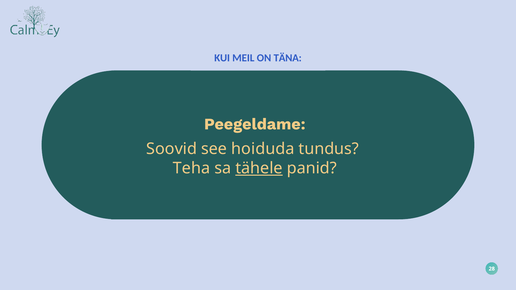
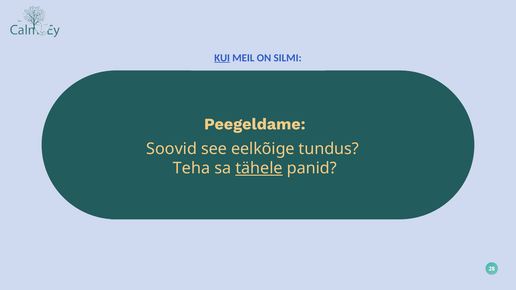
KUI underline: none -> present
TÄNA: TÄNA -> SILMI
hoiduda: hoiduda -> eelkõige
